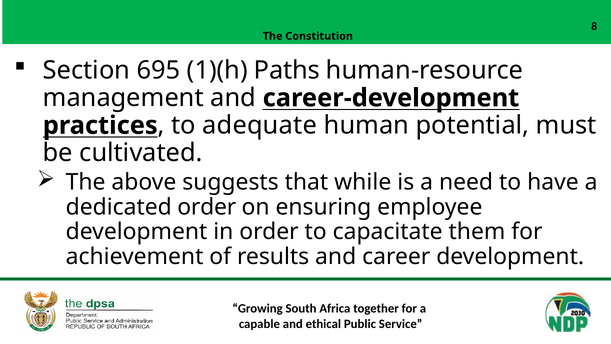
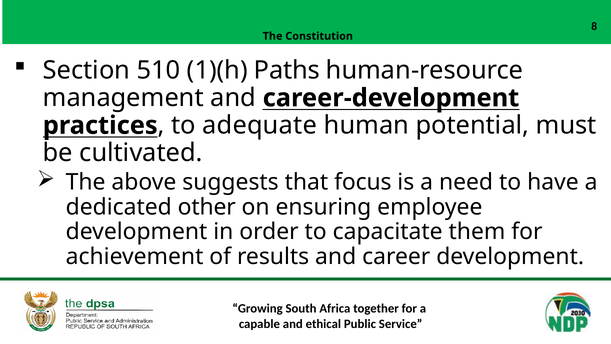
695: 695 -> 510
while: while -> focus
dedicated order: order -> other
